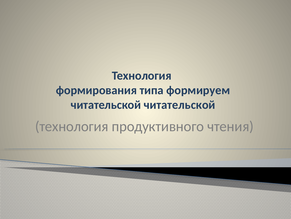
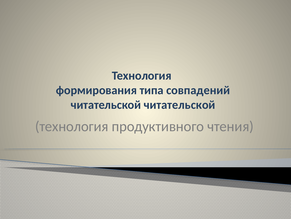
формируем: формируем -> совпадений
